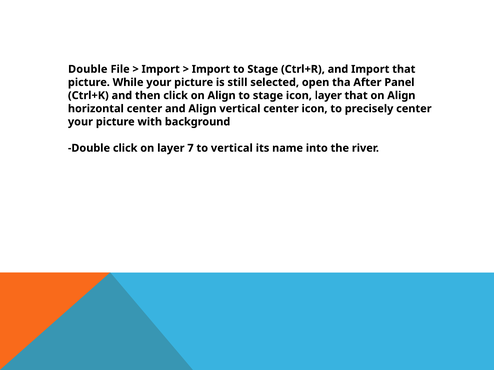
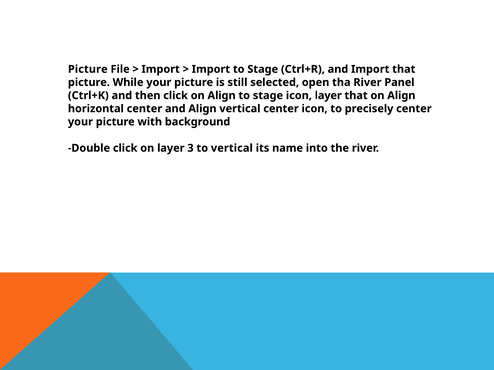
Double at (88, 69): Double -> Picture
tha After: After -> River
7: 7 -> 3
